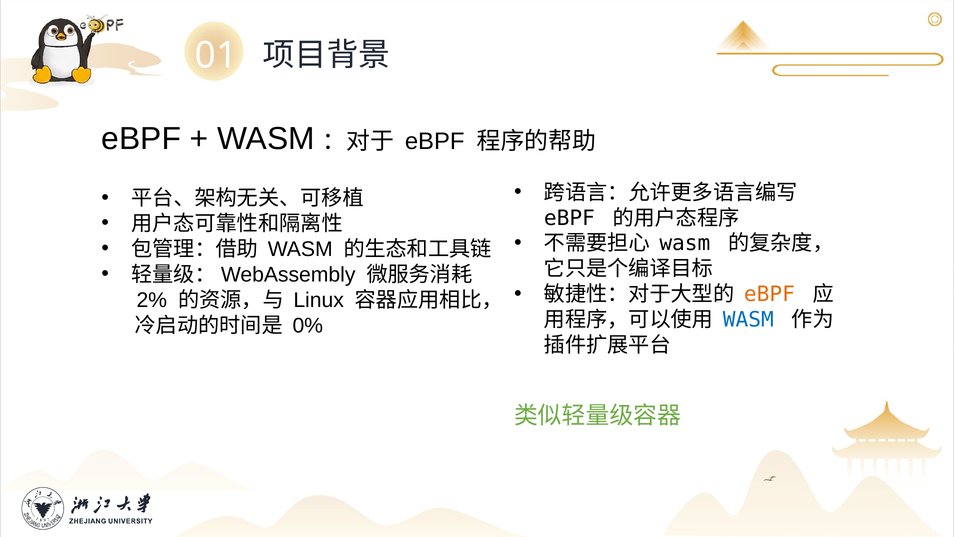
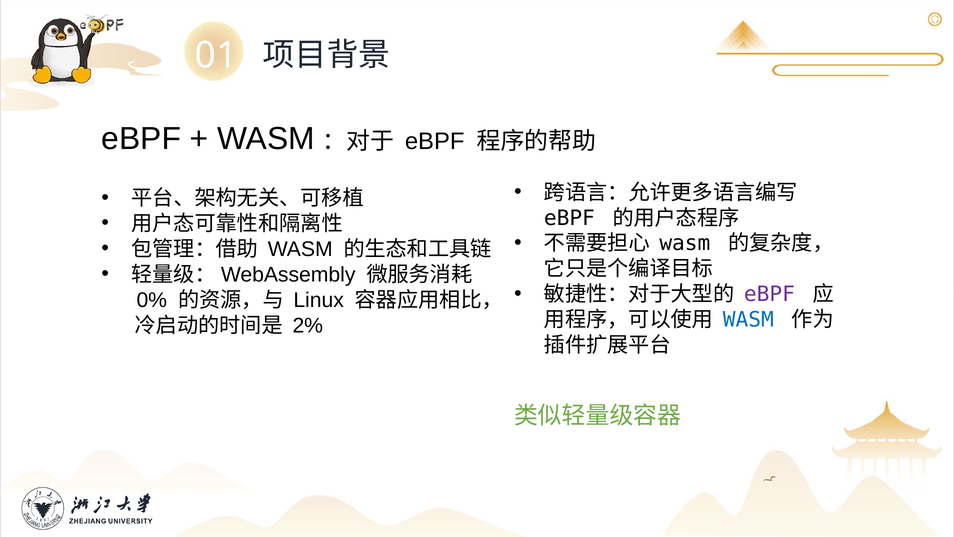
eBPF at (769, 294) colour: orange -> purple
2%: 2% -> 0%
0%: 0% -> 2%
